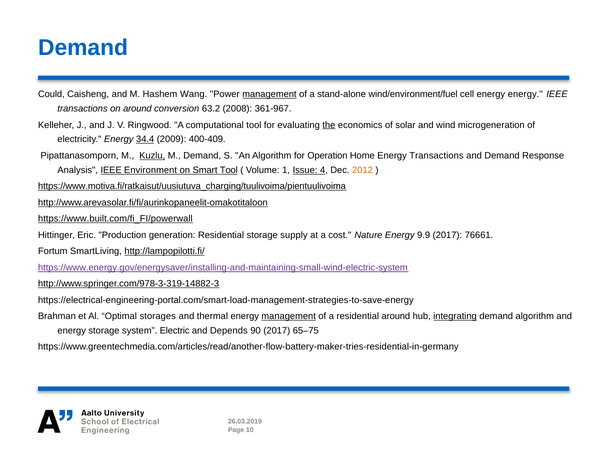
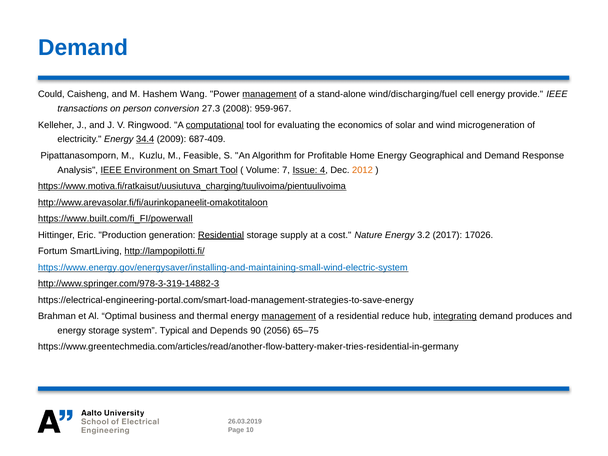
wind/environment/fuel: wind/environment/fuel -> wind/discharging/fuel
energy energy: energy -> provide
on around: around -> person
63.2: 63.2 -> 27.3
361-967: 361-967 -> 959-967
computational underline: none -> present
the underline: present -> none
400-409: 400-409 -> 687-409
Kuzlu underline: present -> none
M Demand: Demand -> Feasible
Operation: Operation -> Profitable
Energy Transactions: Transactions -> Geographical
1: 1 -> 7
Residential at (221, 235) underline: none -> present
9.9: 9.9 -> 3.2
76661: 76661 -> 17026
https://www.energy.gov/energysaver/installing-and-maintaining-small-wind-electric-system colour: purple -> blue
storages: storages -> business
residential around: around -> reduce
demand algorithm: algorithm -> produces
Electric: Electric -> Typical
90 2017: 2017 -> 2056
